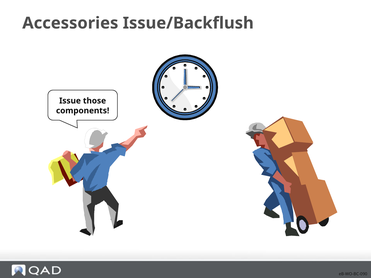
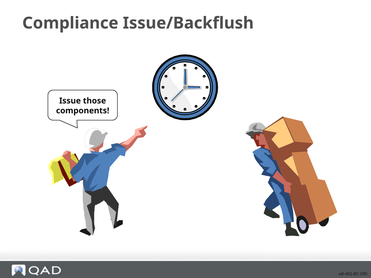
Accessories: Accessories -> Compliance
